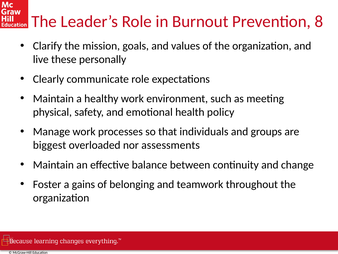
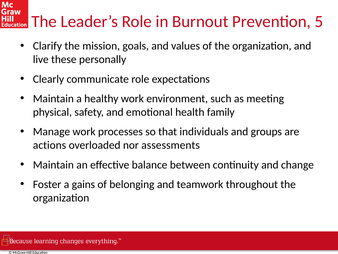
8: 8 -> 5
policy: policy -> family
biggest: biggest -> actions
